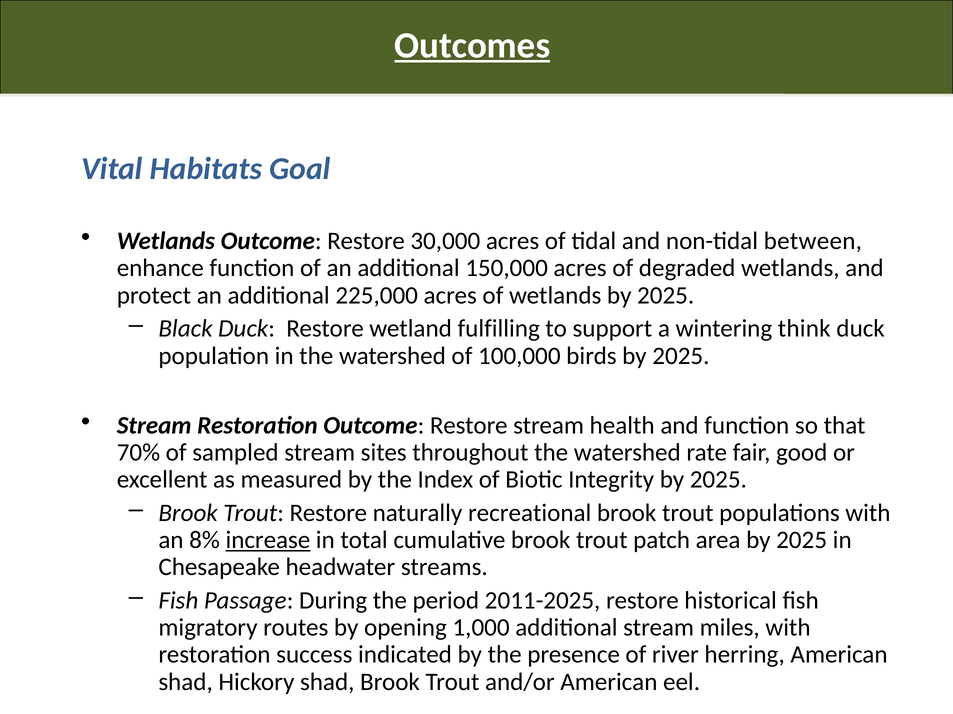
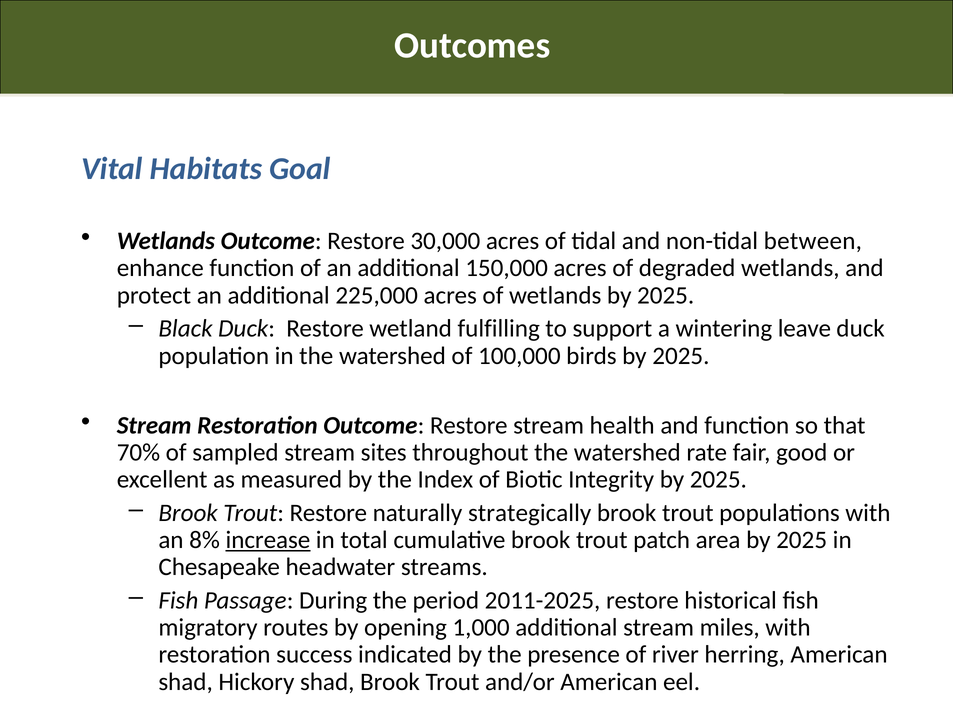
Outcomes underline: present -> none
think: think -> leave
recreational: recreational -> strategically
